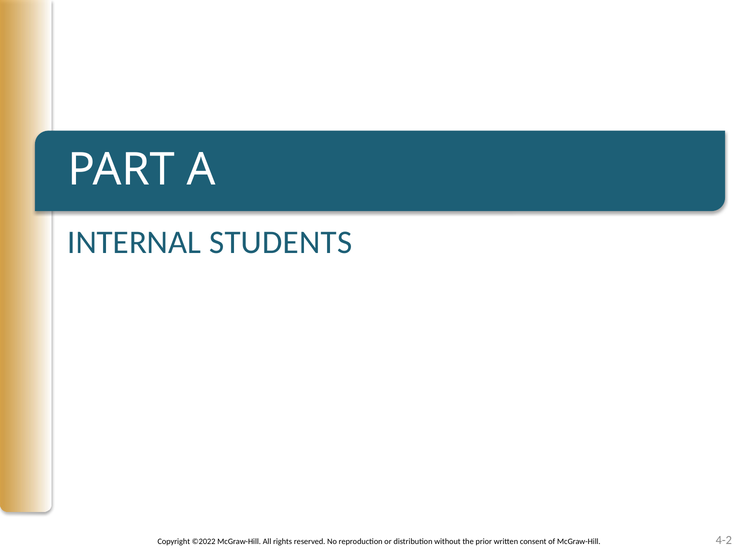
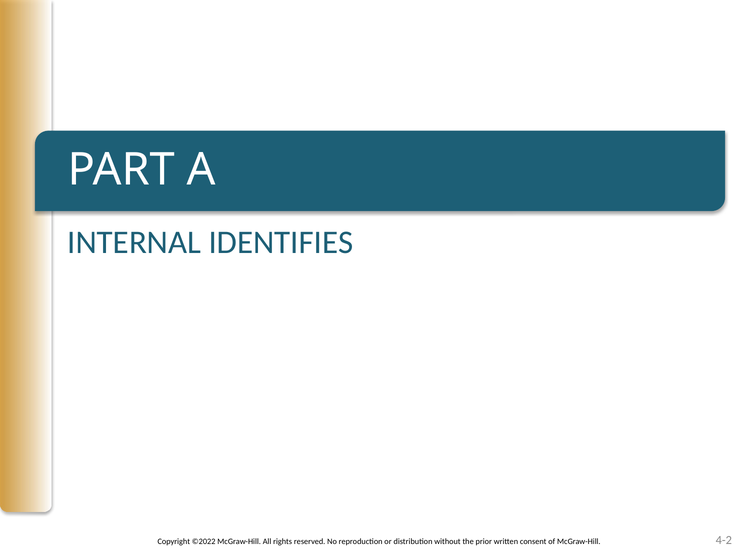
STUDENTS: STUDENTS -> IDENTIFIES
